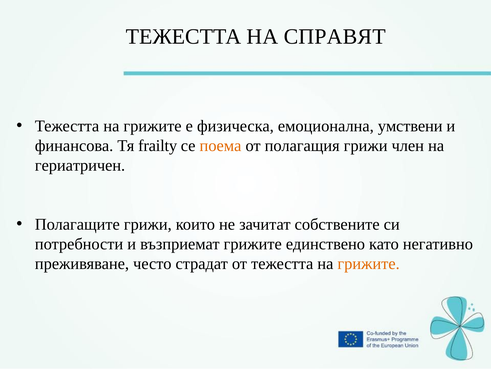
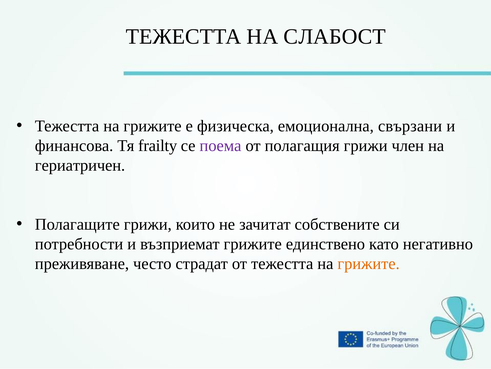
СПРАВЯТ: СПРАВЯТ -> СЛАБОСТ
умствени: умствени -> свързани
поема colour: orange -> purple
